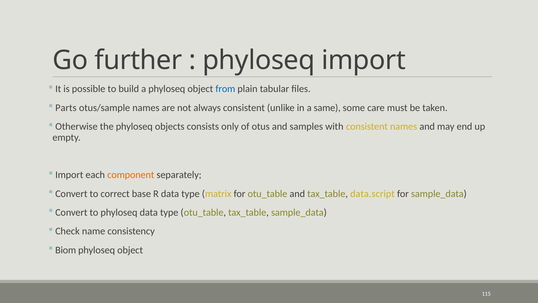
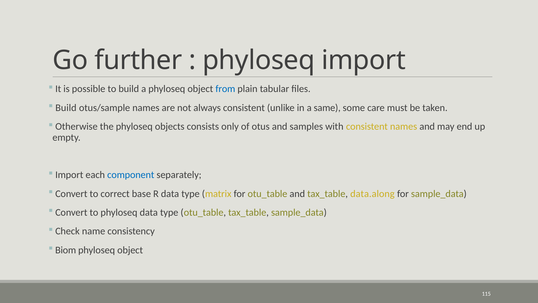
Parts at (66, 108): Parts -> Build
component colour: orange -> blue
data.script: data.script -> data.along
